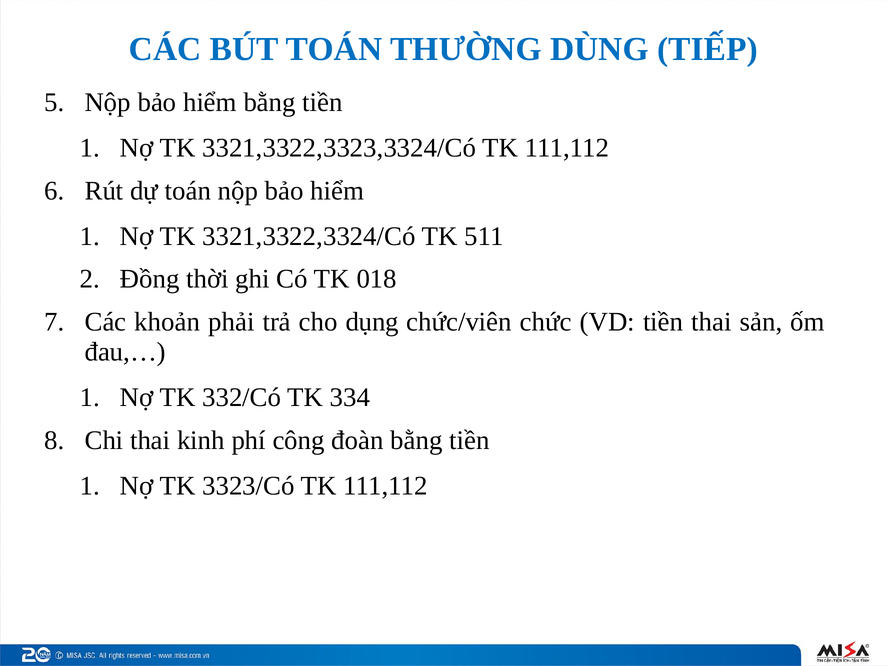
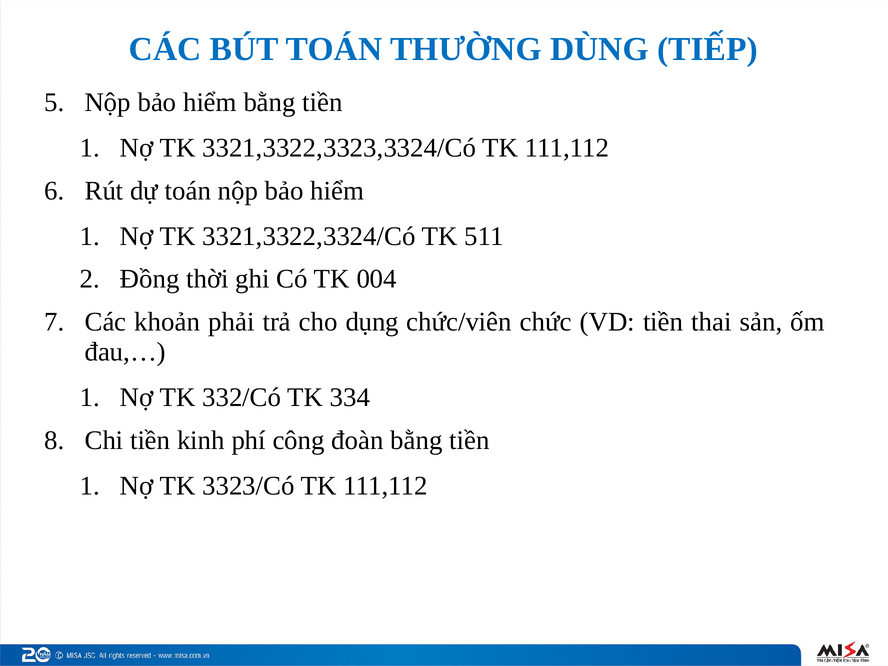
018: 018 -> 004
Chi thai: thai -> tiền
